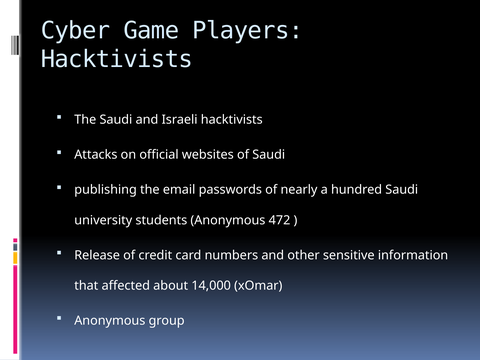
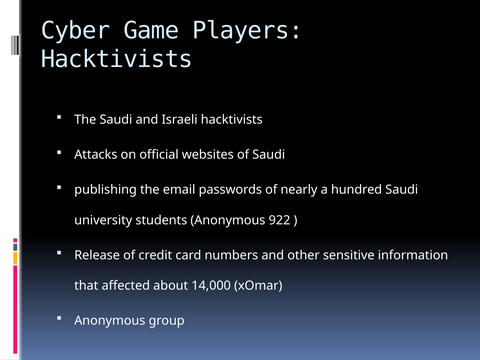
472: 472 -> 922
